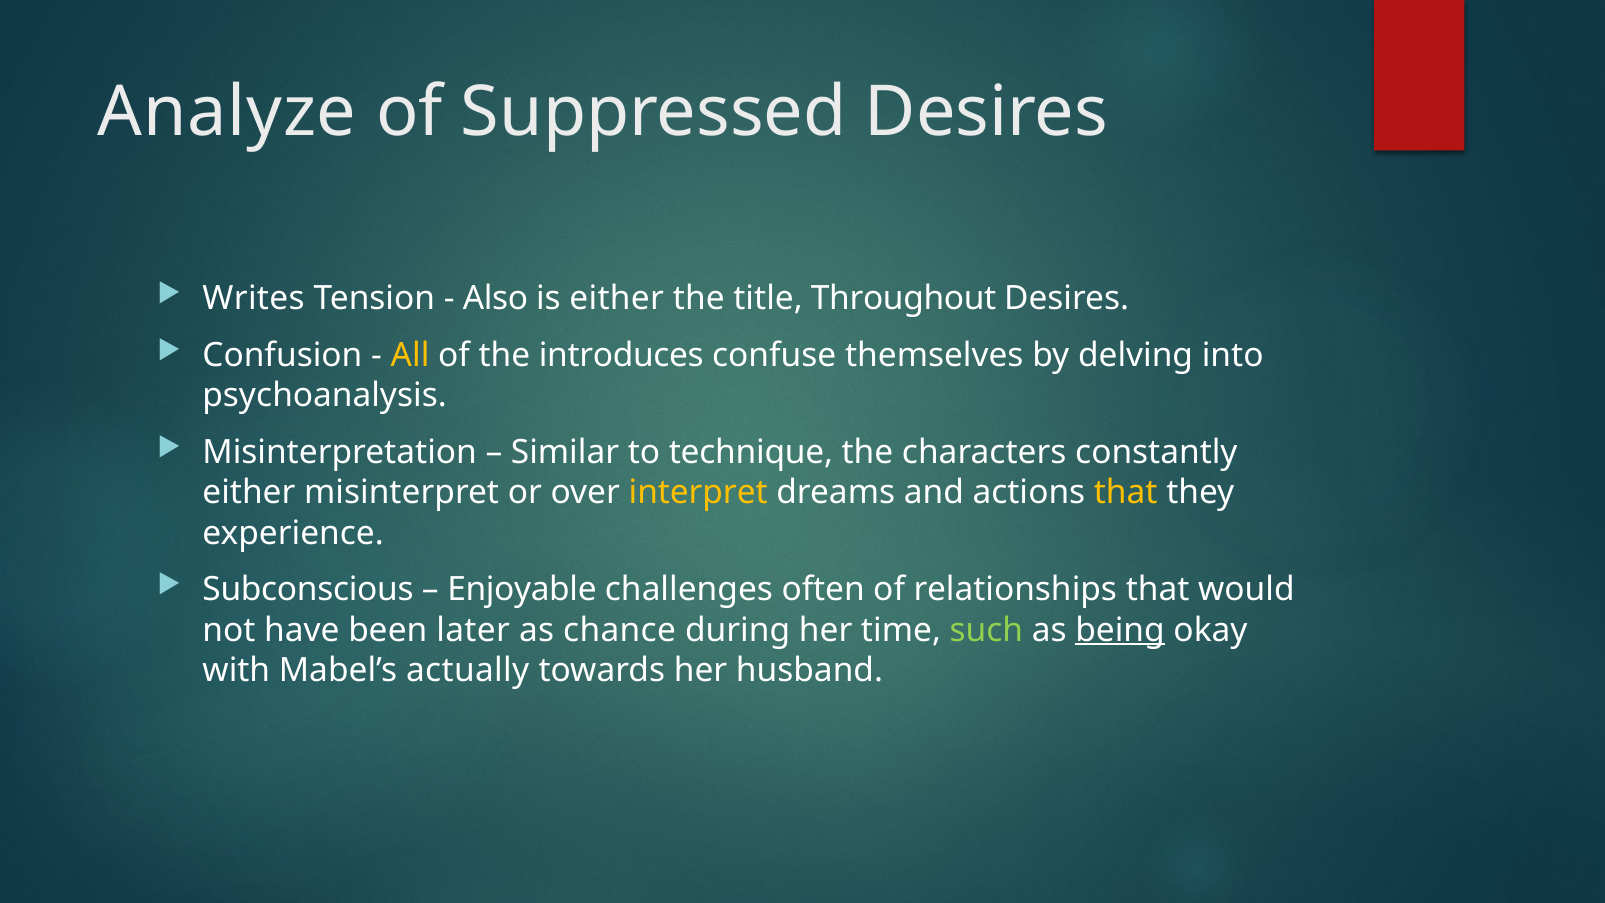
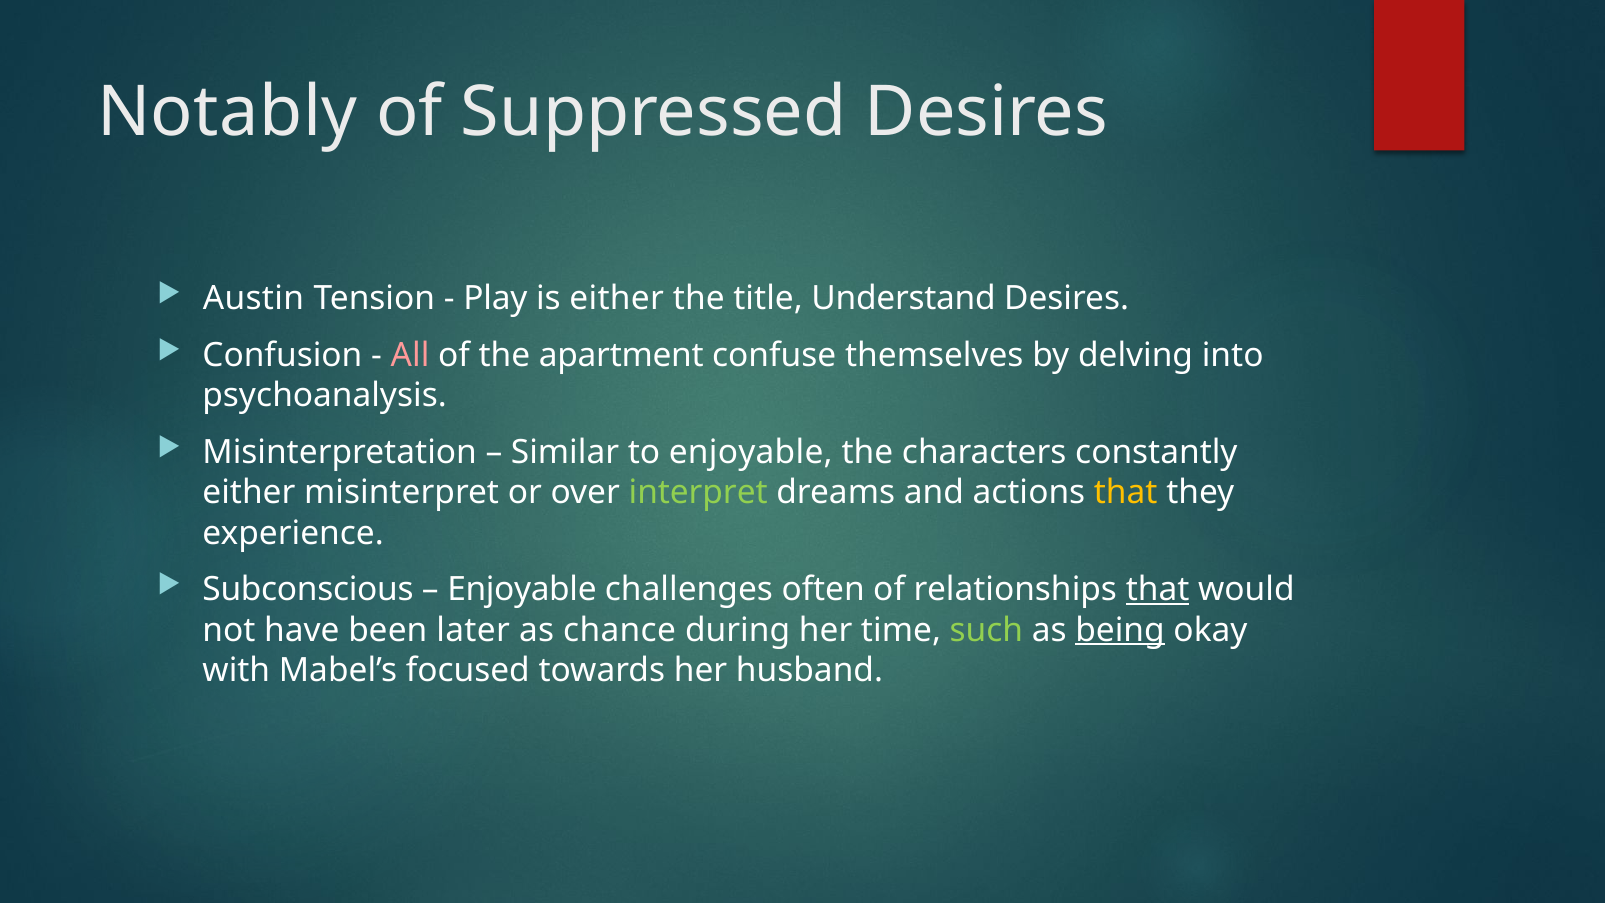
Analyze: Analyze -> Notably
Writes: Writes -> Austin
Also: Also -> Play
Throughout: Throughout -> Understand
All colour: yellow -> pink
introduces: introduces -> apartment
to technique: technique -> enjoyable
interpret colour: yellow -> light green
that at (1158, 590) underline: none -> present
actually: actually -> focused
